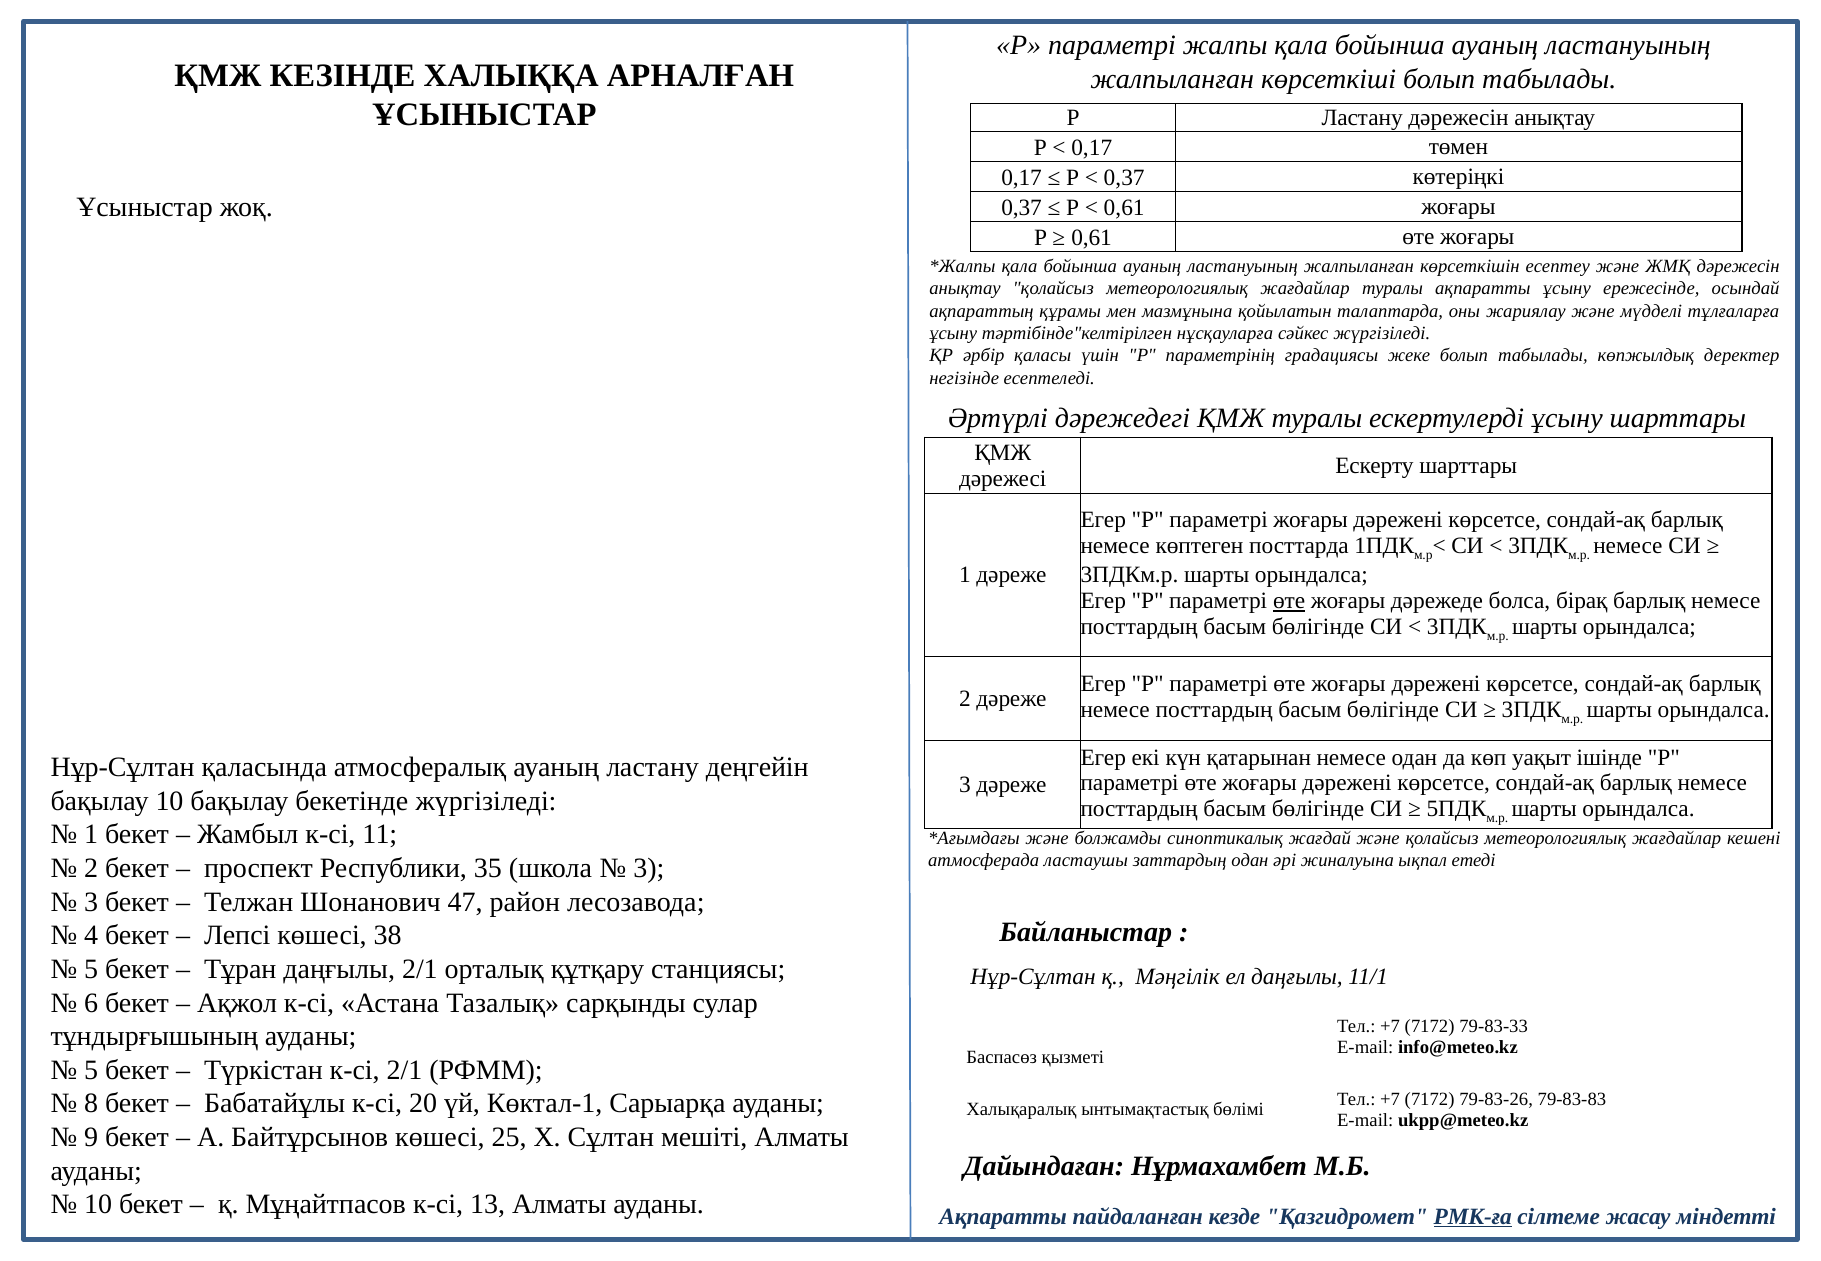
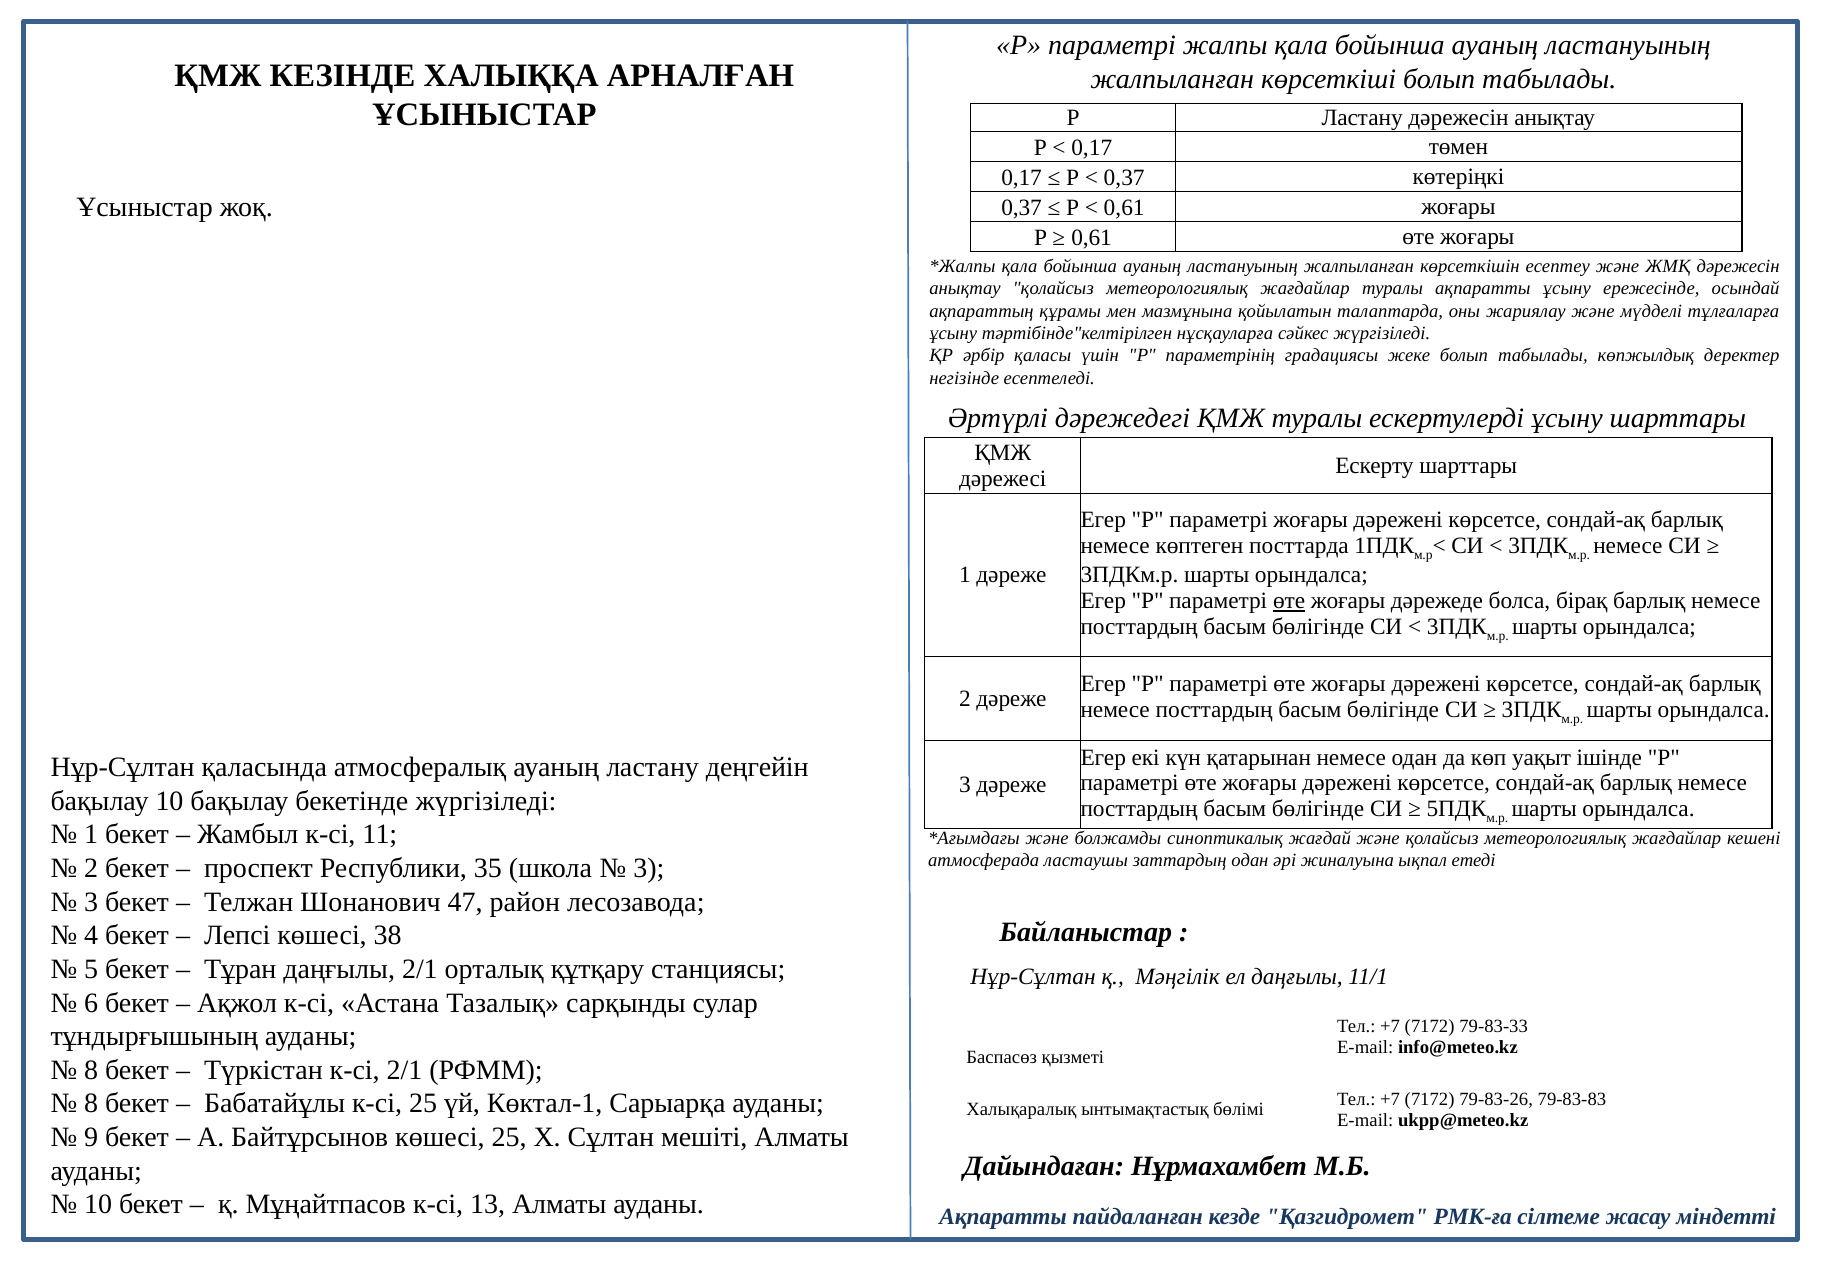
5 at (91, 1070): 5 -> 8
к-сі 20: 20 -> 25
РМК-ға underline: present -> none
